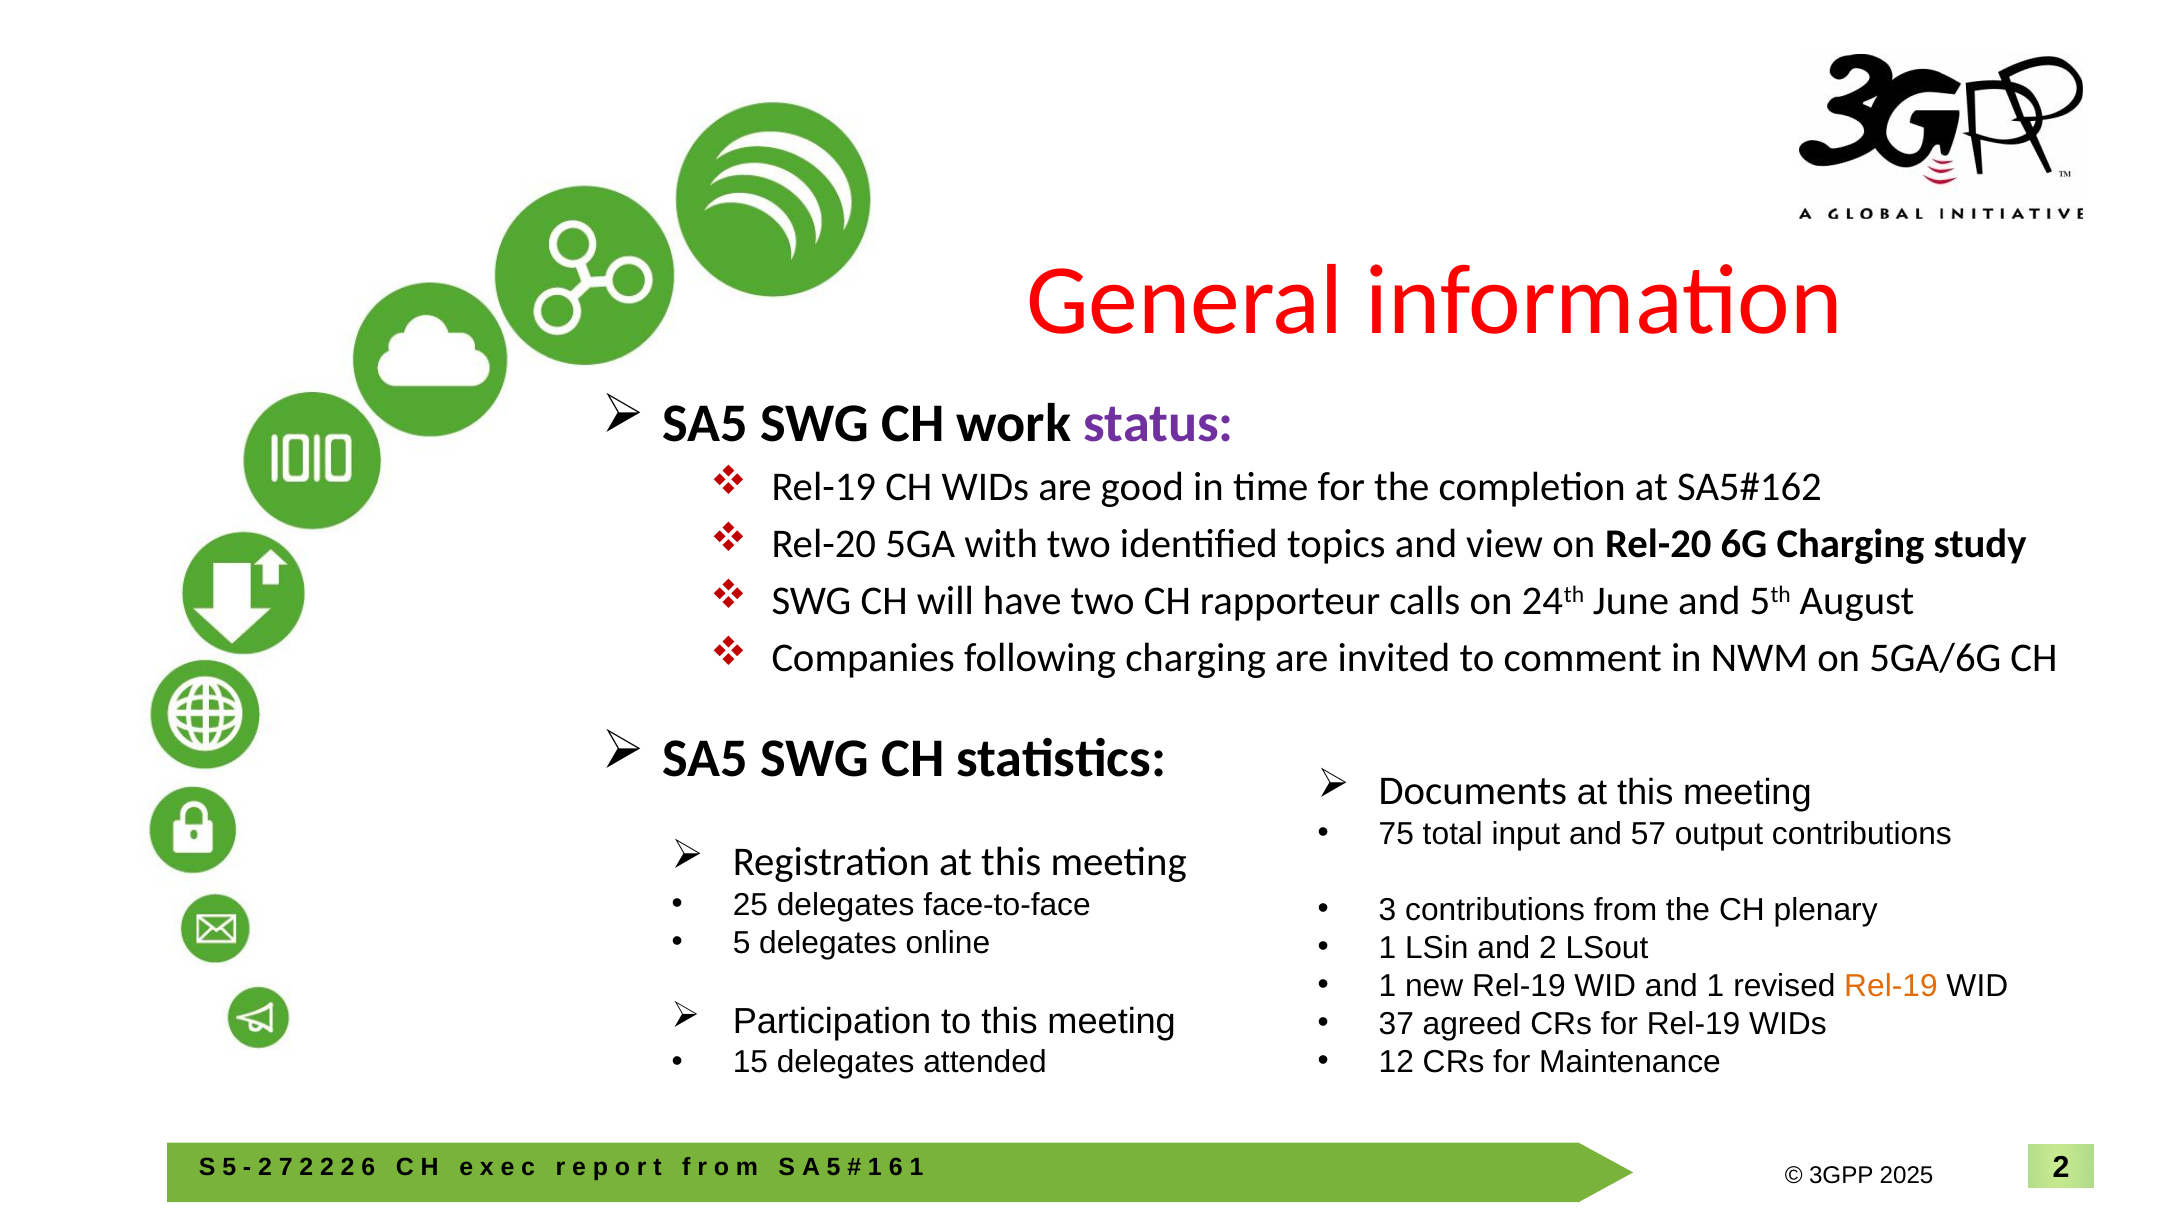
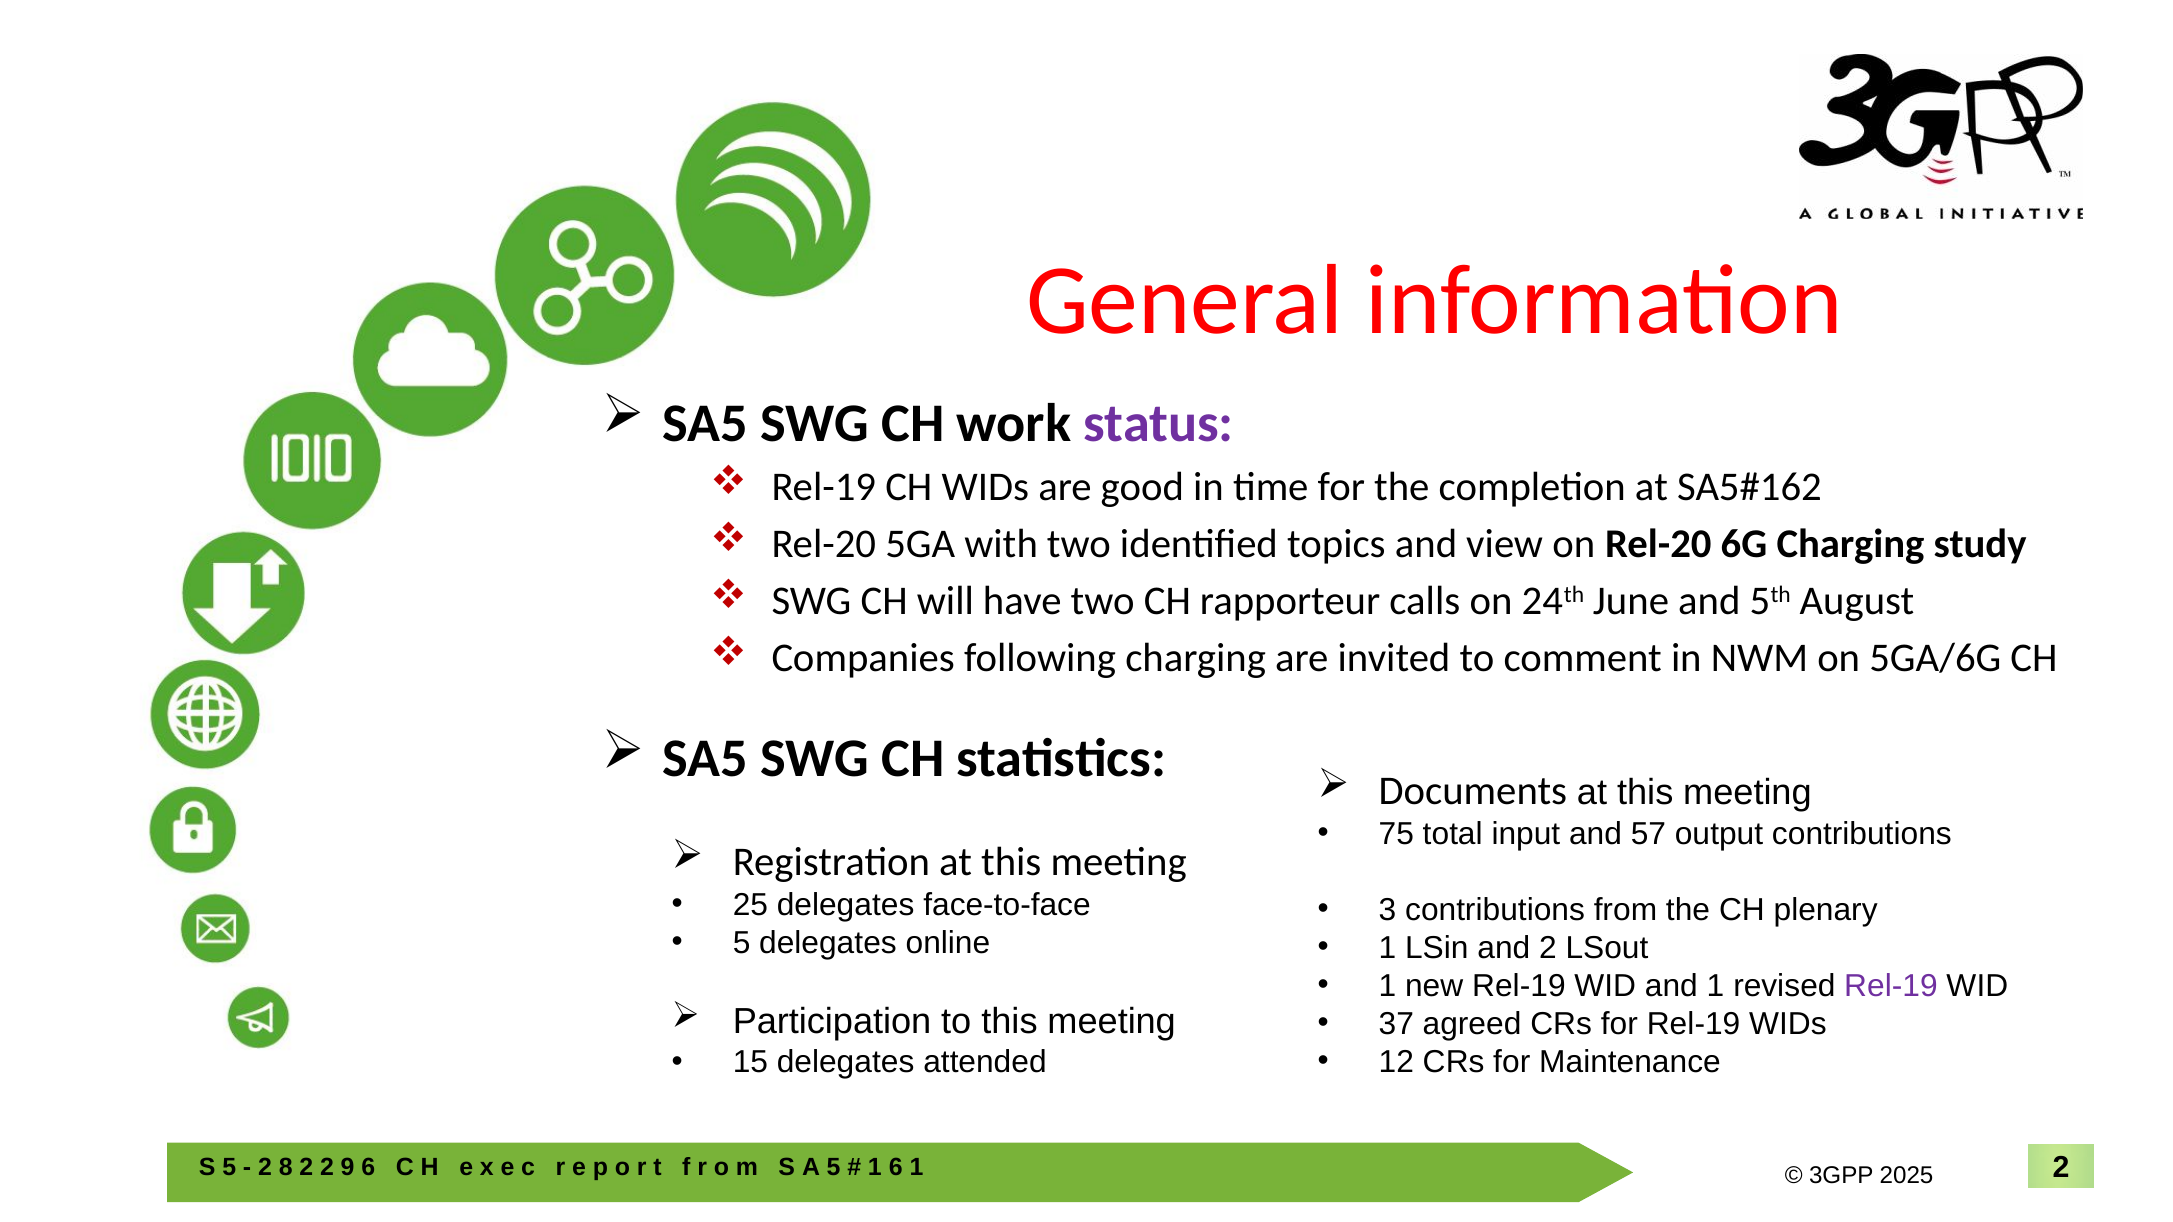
Rel-19 at (1891, 986) colour: orange -> purple
7: 7 -> 8
2 2 2: 2 -> 9
